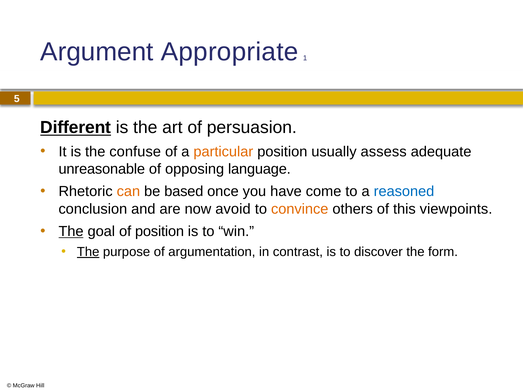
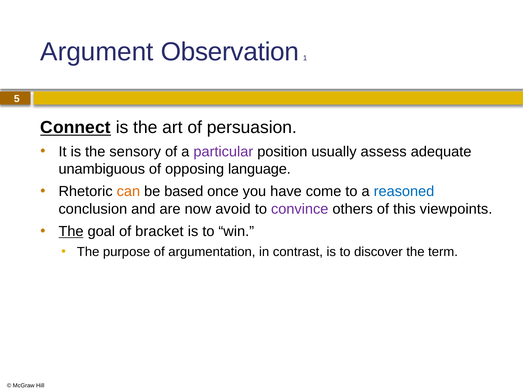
Appropriate: Appropriate -> Observation
Different: Different -> Connect
confuse: confuse -> sensory
particular colour: orange -> purple
unreasonable: unreasonable -> unambiguous
convince colour: orange -> purple
of position: position -> bracket
The at (88, 252) underline: present -> none
form: form -> term
